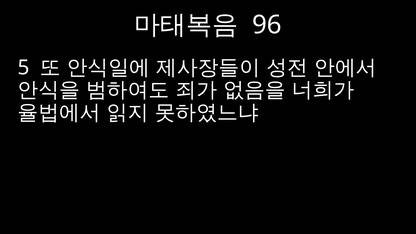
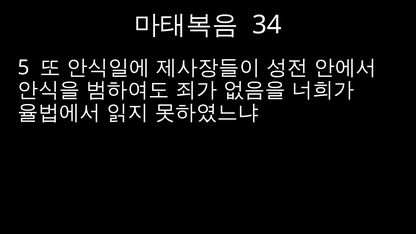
96: 96 -> 34
